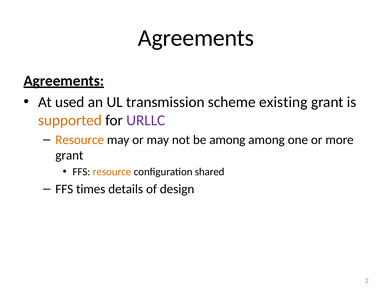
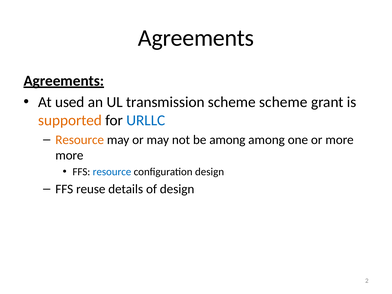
scheme existing: existing -> scheme
URLLC colour: purple -> blue
grant at (69, 155): grant -> more
resource at (112, 172) colour: orange -> blue
configuration shared: shared -> design
times: times -> reuse
